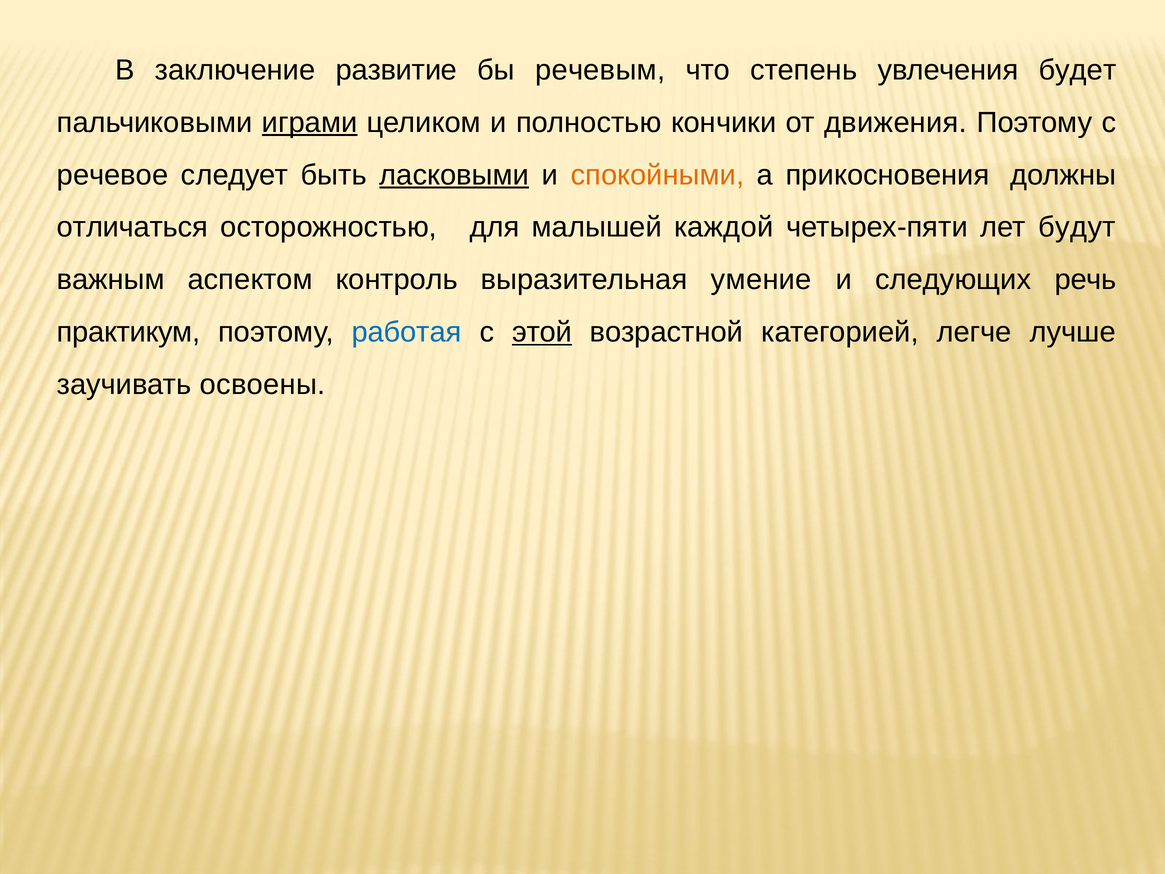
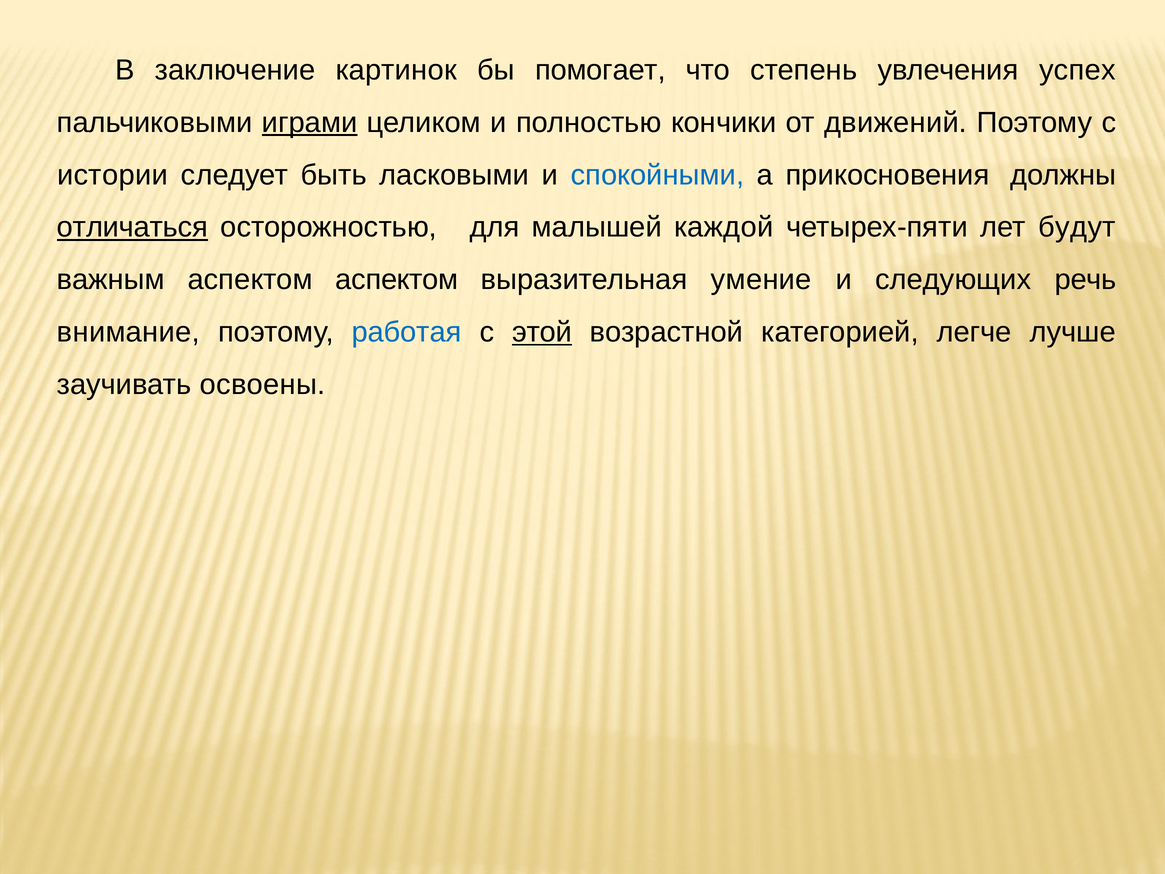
развитие: развитие -> картинок
речевым: речевым -> помогает
будет: будет -> успех
движения: движения -> движений
речевое: речевое -> истории
ласковыми underline: present -> none
спокойными colour: orange -> blue
отличаться underline: none -> present
аспектом контроль: контроль -> аспектом
практикум: практикум -> внимание
